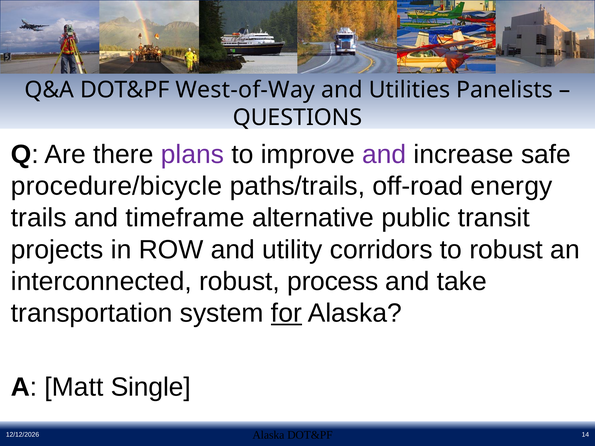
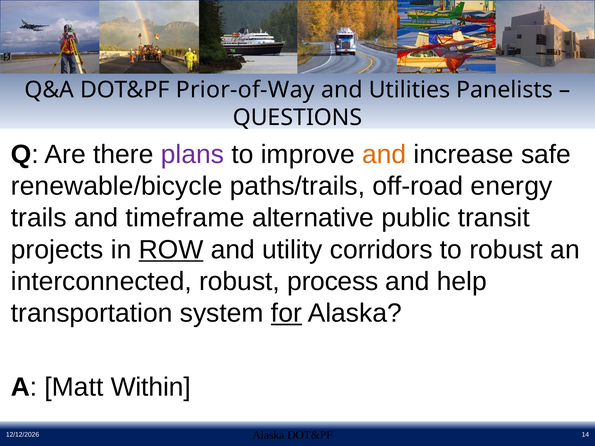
West-of-Way: West-of-Way -> Prior-of-Way
and at (384, 155) colour: purple -> orange
procedure/bicycle: procedure/bicycle -> renewable/bicycle
ROW underline: none -> present
take: take -> help
Single: Single -> Within
